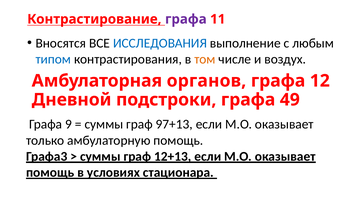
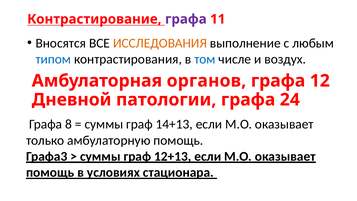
ИССЛЕДОВАНИЯ colour: blue -> orange
том colour: orange -> blue
подстроки: подстроки -> патологии
49: 49 -> 24
9: 9 -> 8
97+13: 97+13 -> 14+13
